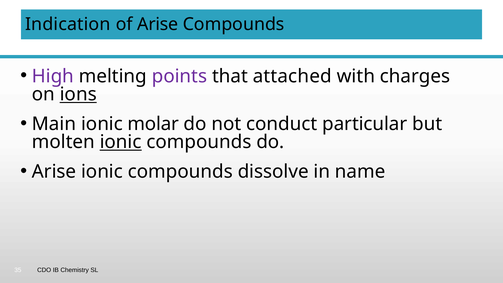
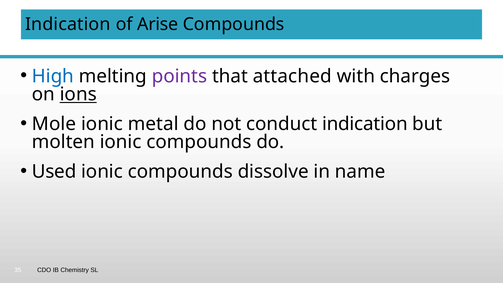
High colour: purple -> blue
Main: Main -> Mole
molar: molar -> metal
conduct particular: particular -> indication
ionic at (121, 142) underline: present -> none
Arise at (54, 172): Arise -> Used
